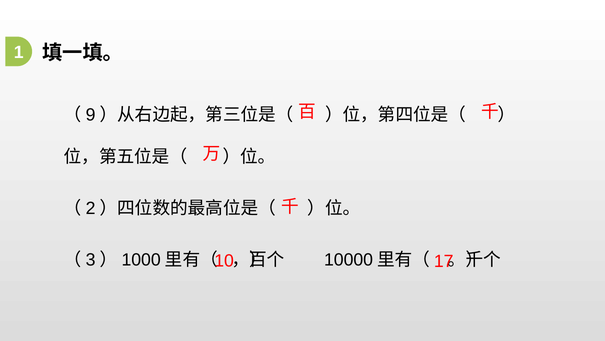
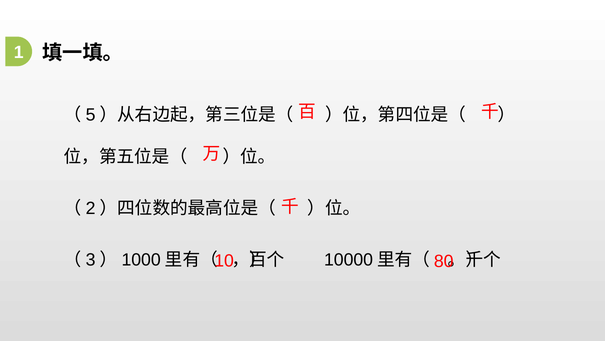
9: 9 -> 5
17: 17 -> 80
